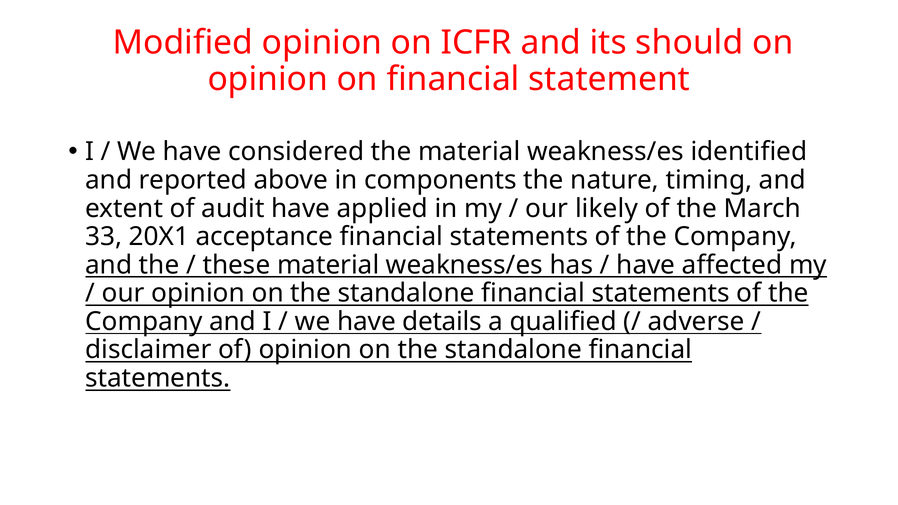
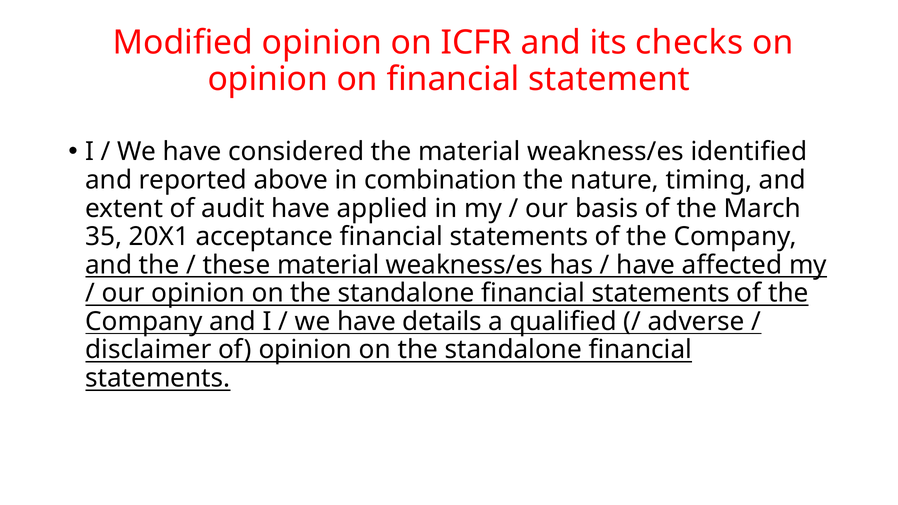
should: should -> checks
components: components -> combination
likely: likely -> basis
33: 33 -> 35
